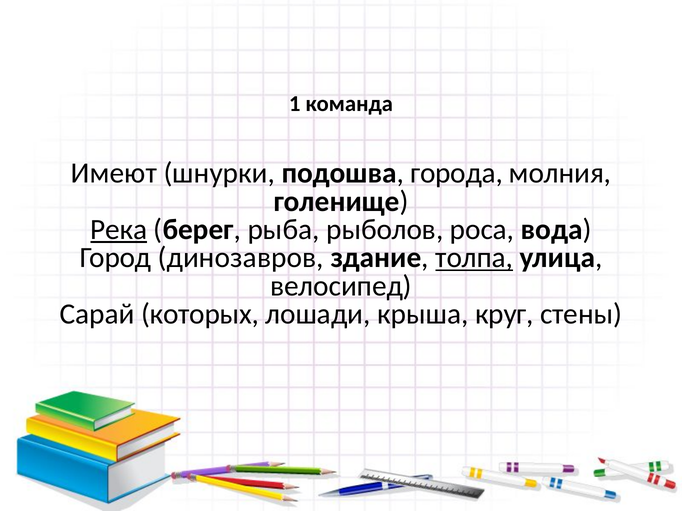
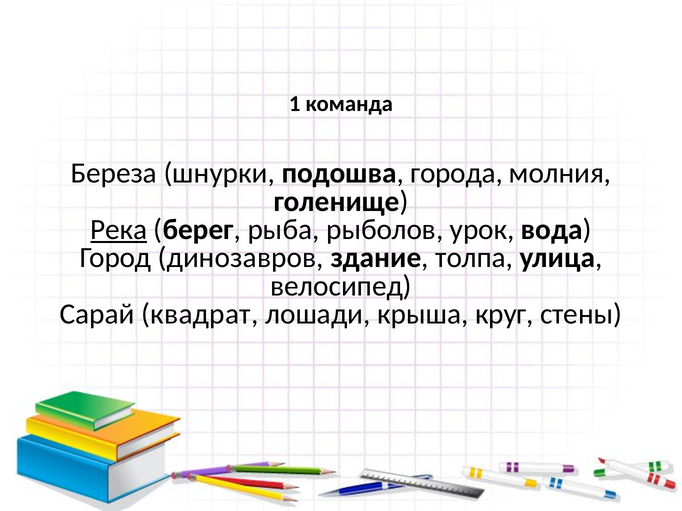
Имеют: Имеют -> Береза
роса: роса -> урок
толпа underline: present -> none
которых: которых -> квадрат
